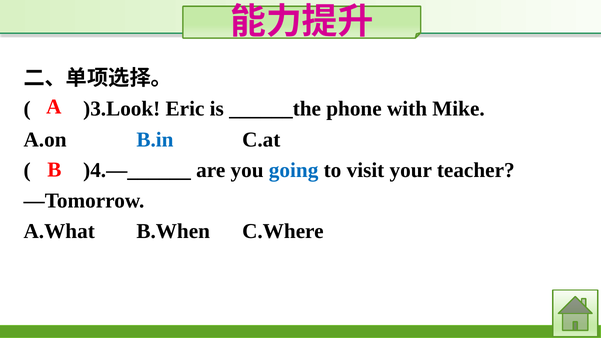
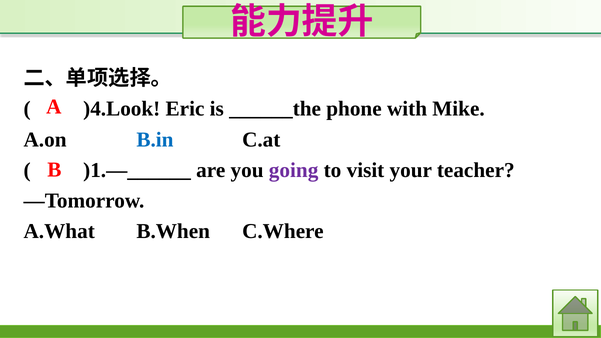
)3.Look: )3.Look -> )4.Look
)4.—______: )4.—______ -> )1.—______
going colour: blue -> purple
